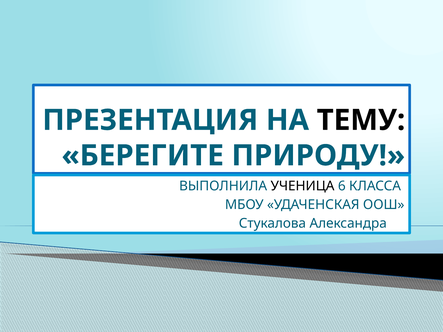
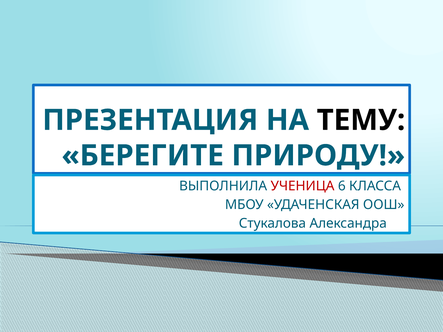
УЧЕНИЦА colour: black -> red
